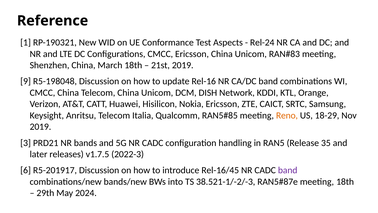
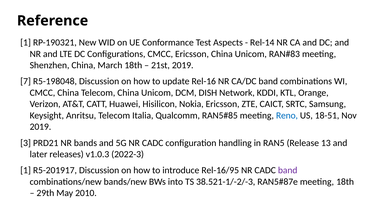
Rel-24: Rel-24 -> Rel-14
9: 9 -> 7
Reno colour: orange -> blue
18-29: 18-29 -> 18-51
35: 35 -> 13
v1.7.5: v1.7.5 -> v1.0.3
6 at (26, 170): 6 -> 1
Rel-16/45: Rel-16/45 -> Rel-16/95
2024: 2024 -> 2010
